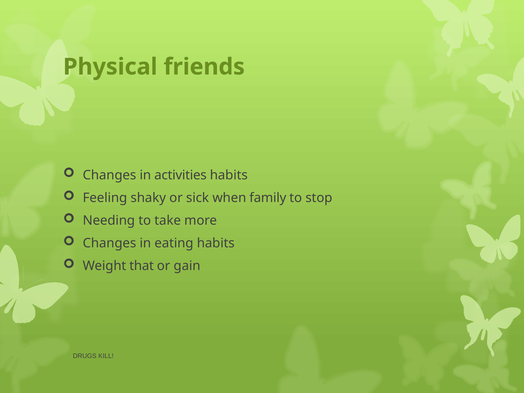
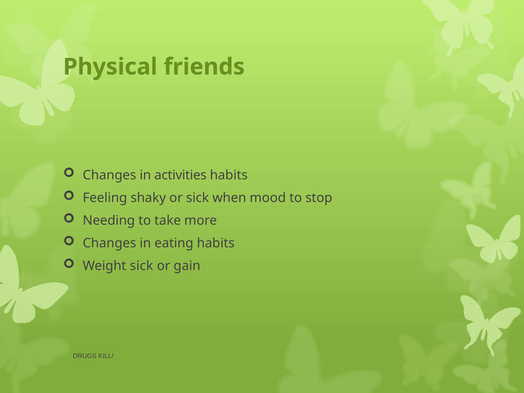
family: family -> mood
Weight that: that -> sick
